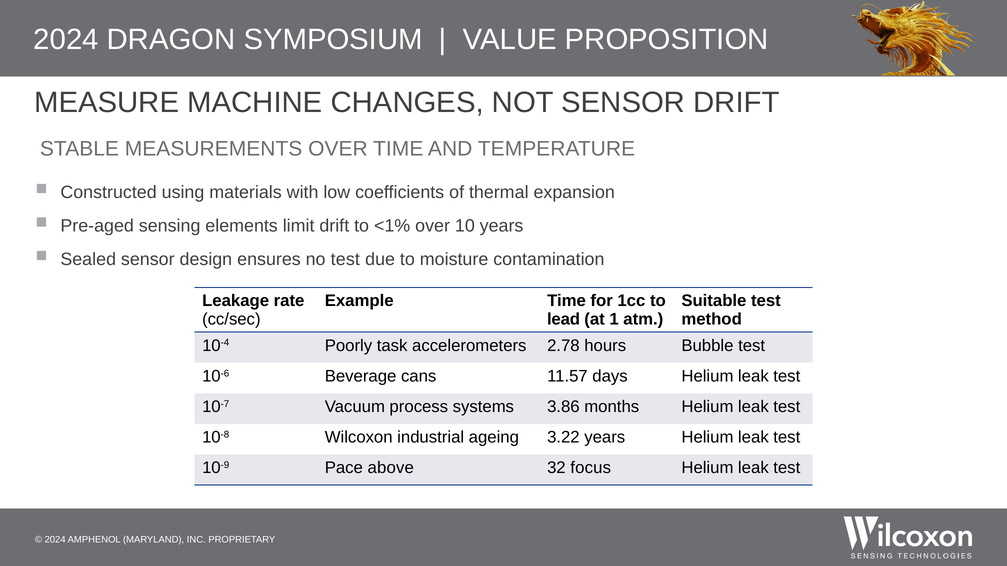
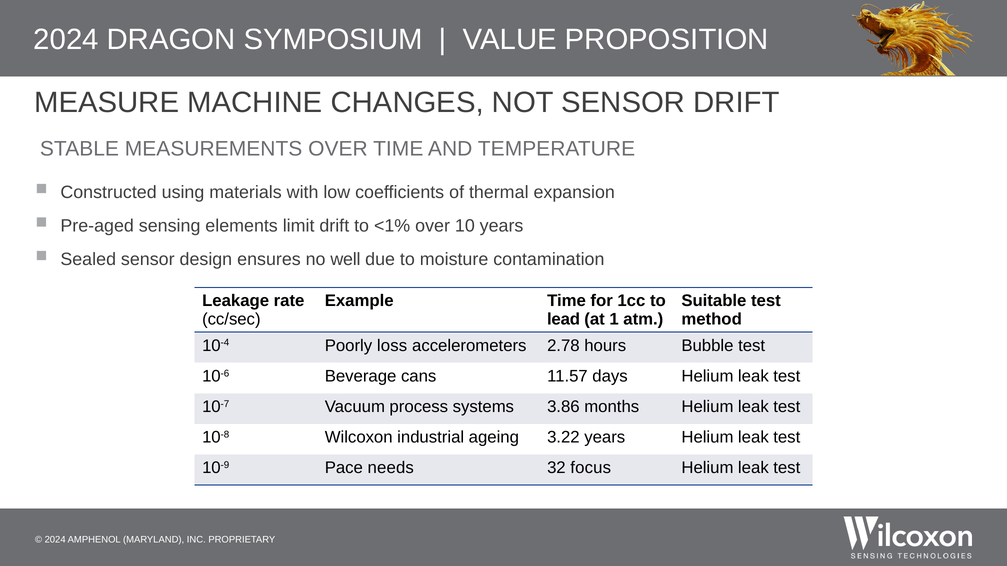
no test: test -> well
task: task -> loss
above: above -> needs
